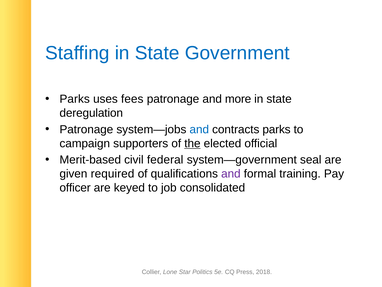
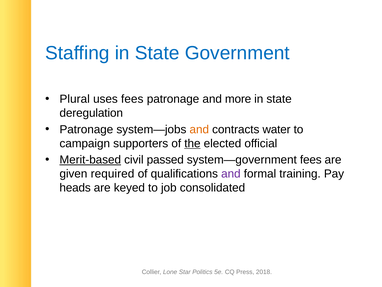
Parks at (75, 99): Parks -> Plural
and at (199, 129) colour: blue -> orange
contracts parks: parks -> water
Merit-based underline: none -> present
federal: federal -> passed
system—government seal: seal -> fees
officer: officer -> heads
